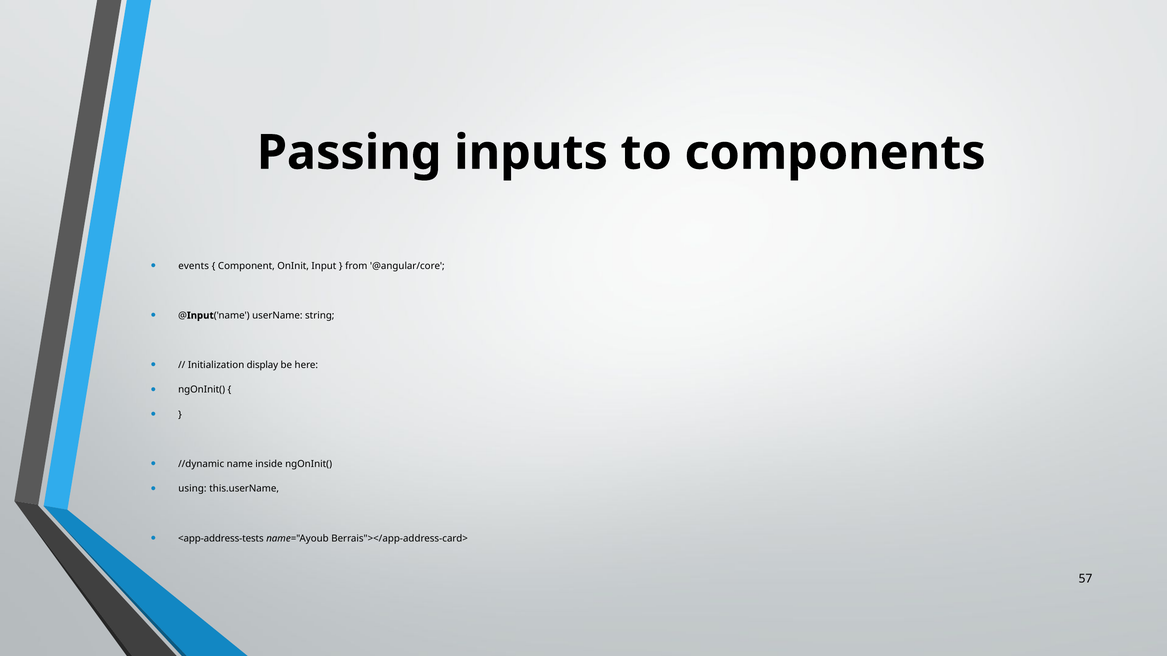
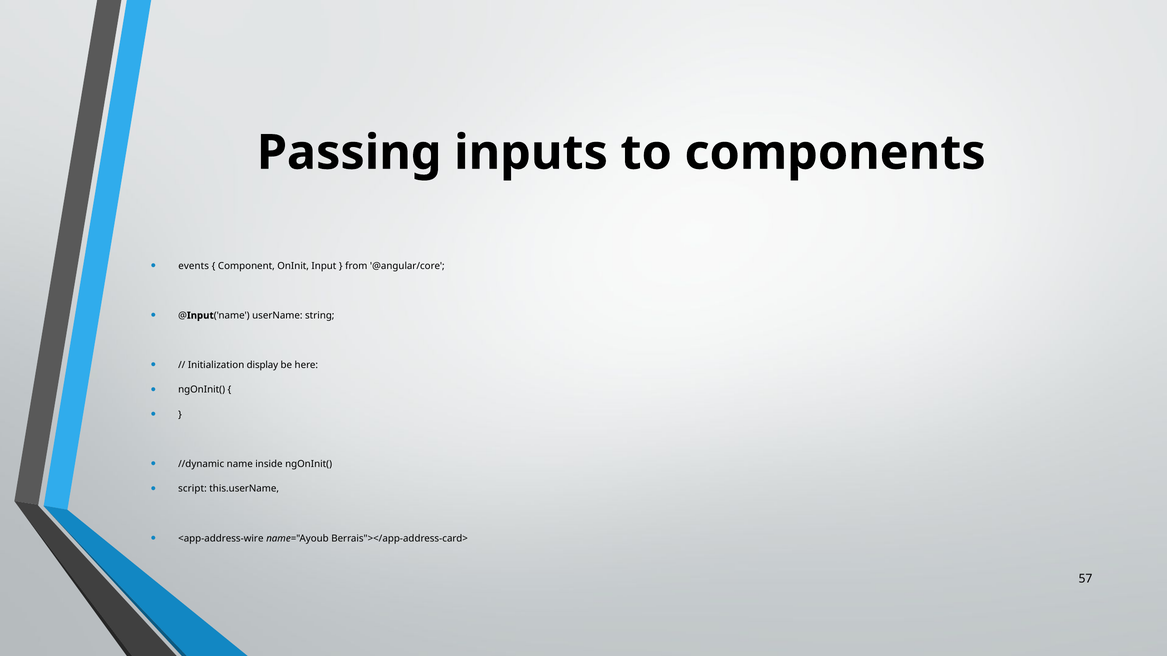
using: using -> script
<app-address-tests: <app-address-tests -> <app-address-wire
